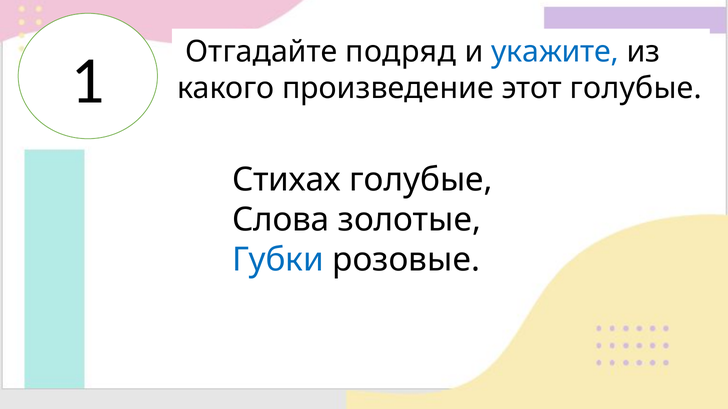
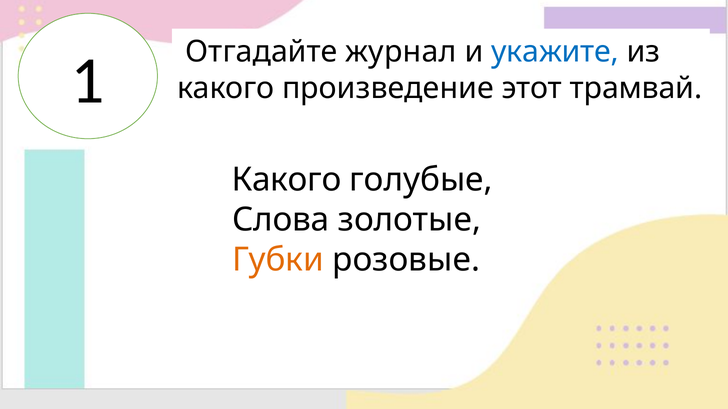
подряд: подряд -> журнал
этот голубые: голубые -> трамвай
Стихах at (287, 180): Стихах -> Какого
Губки colour: blue -> orange
